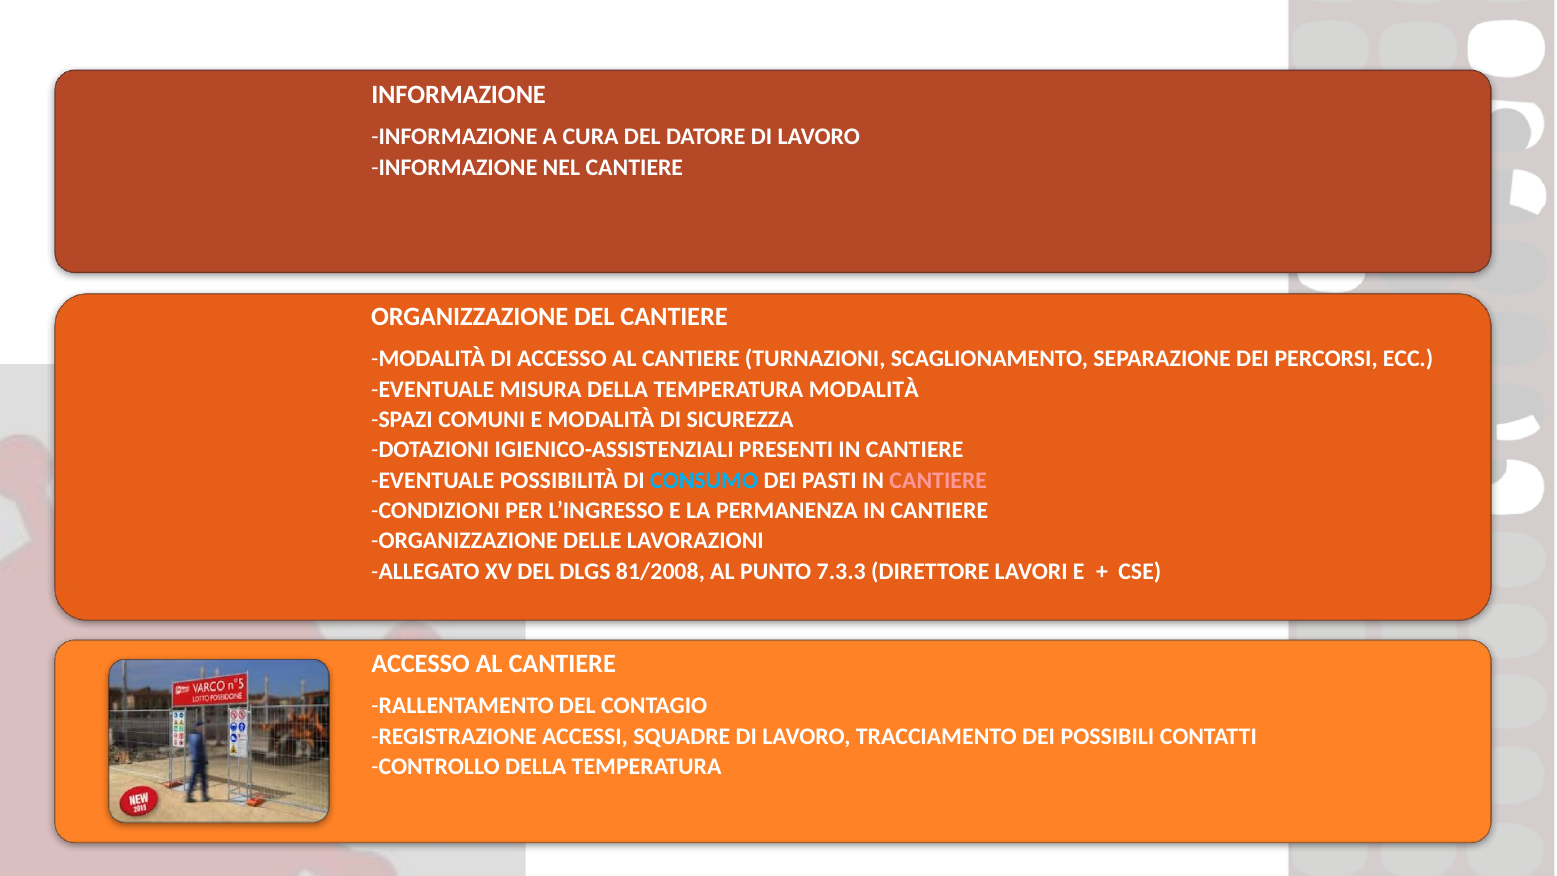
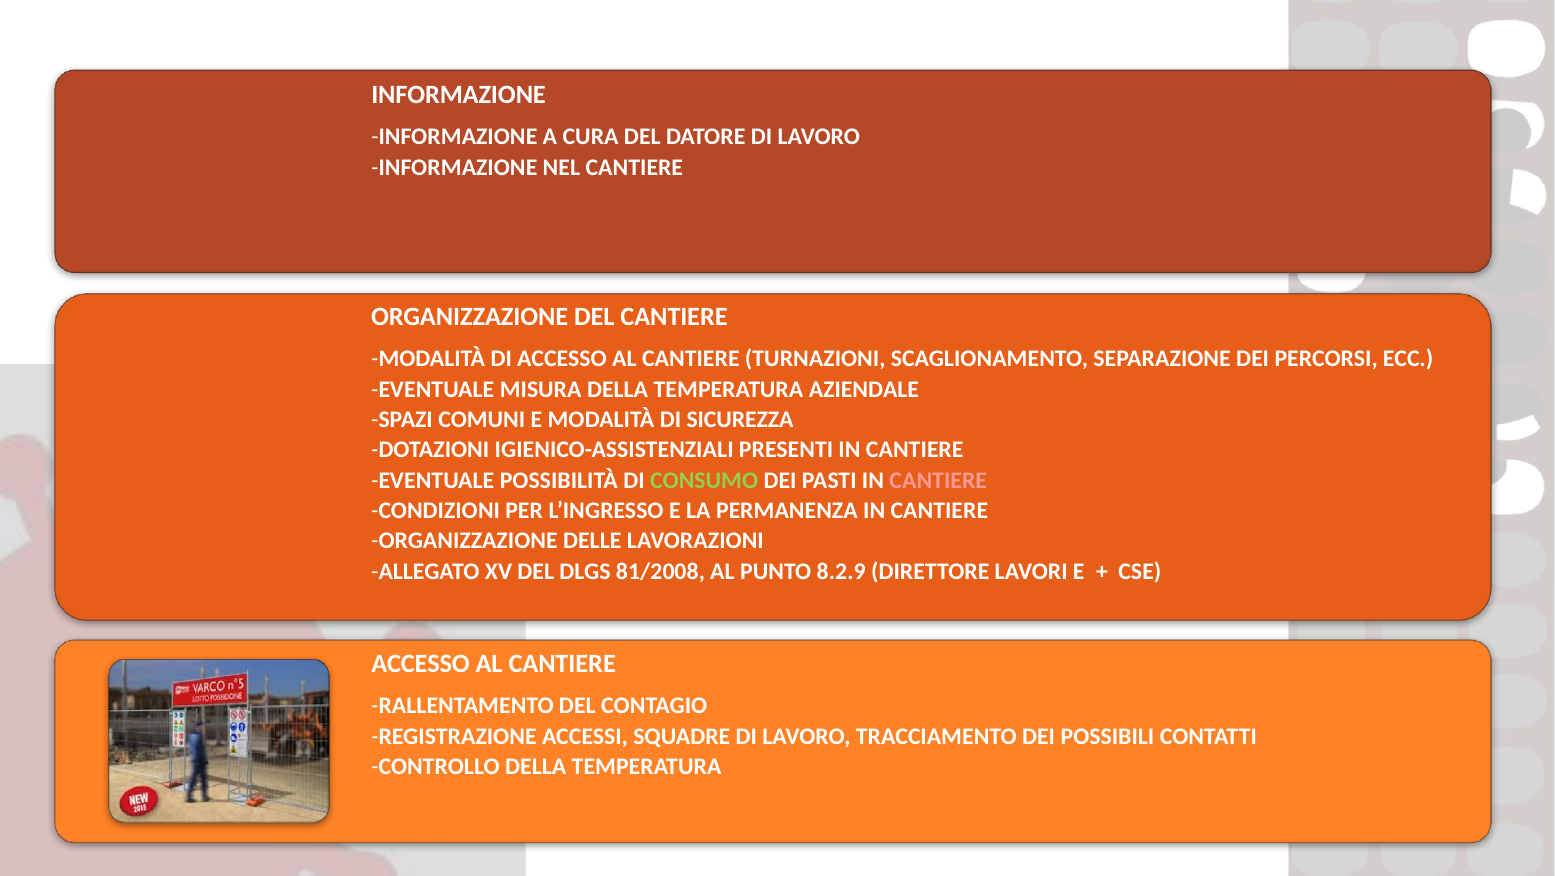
TEMPERATURA MODALITÀ: MODALITÀ -> AZIENDALE
CONSUMO colour: light blue -> light green
7.3.3: 7.3.3 -> 8.2.9
